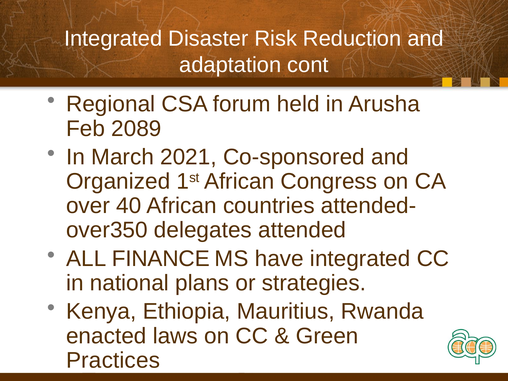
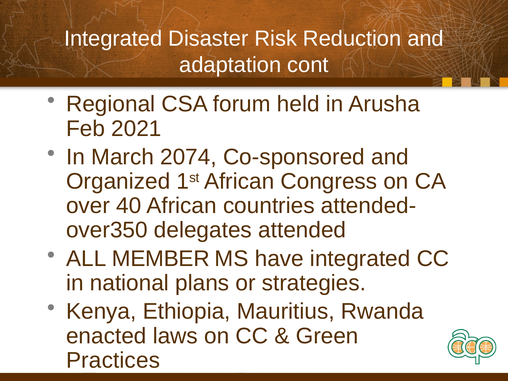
2089: 2089 -> 2021
2021: 2021 -> 2074
FINANCE: FINANCE -> MEMBER
